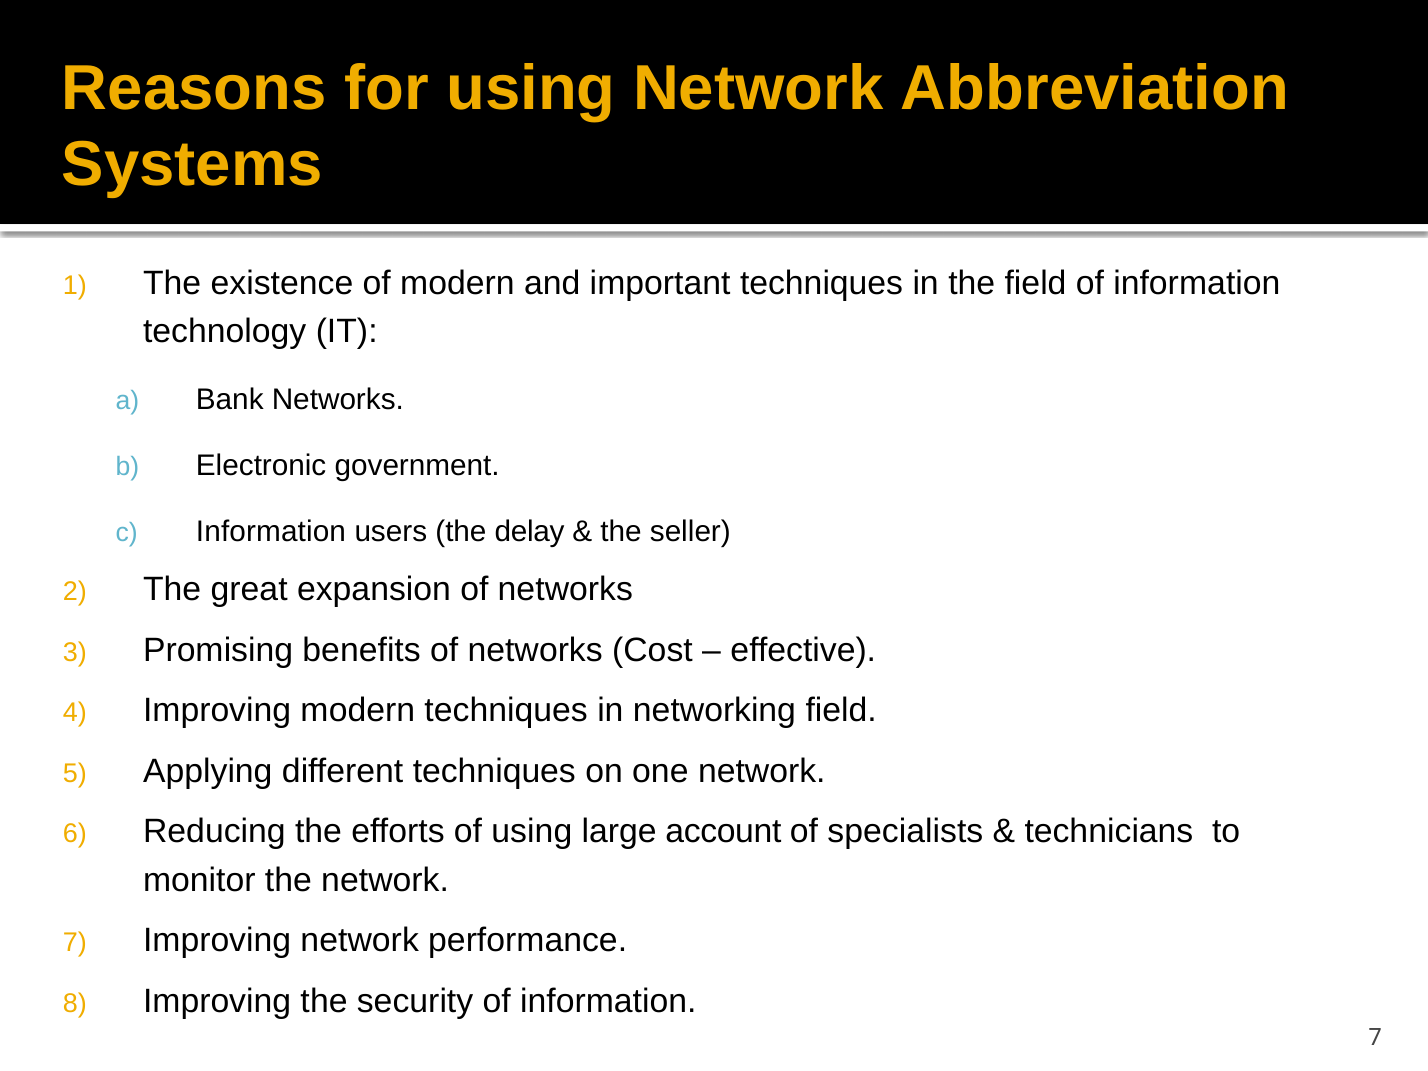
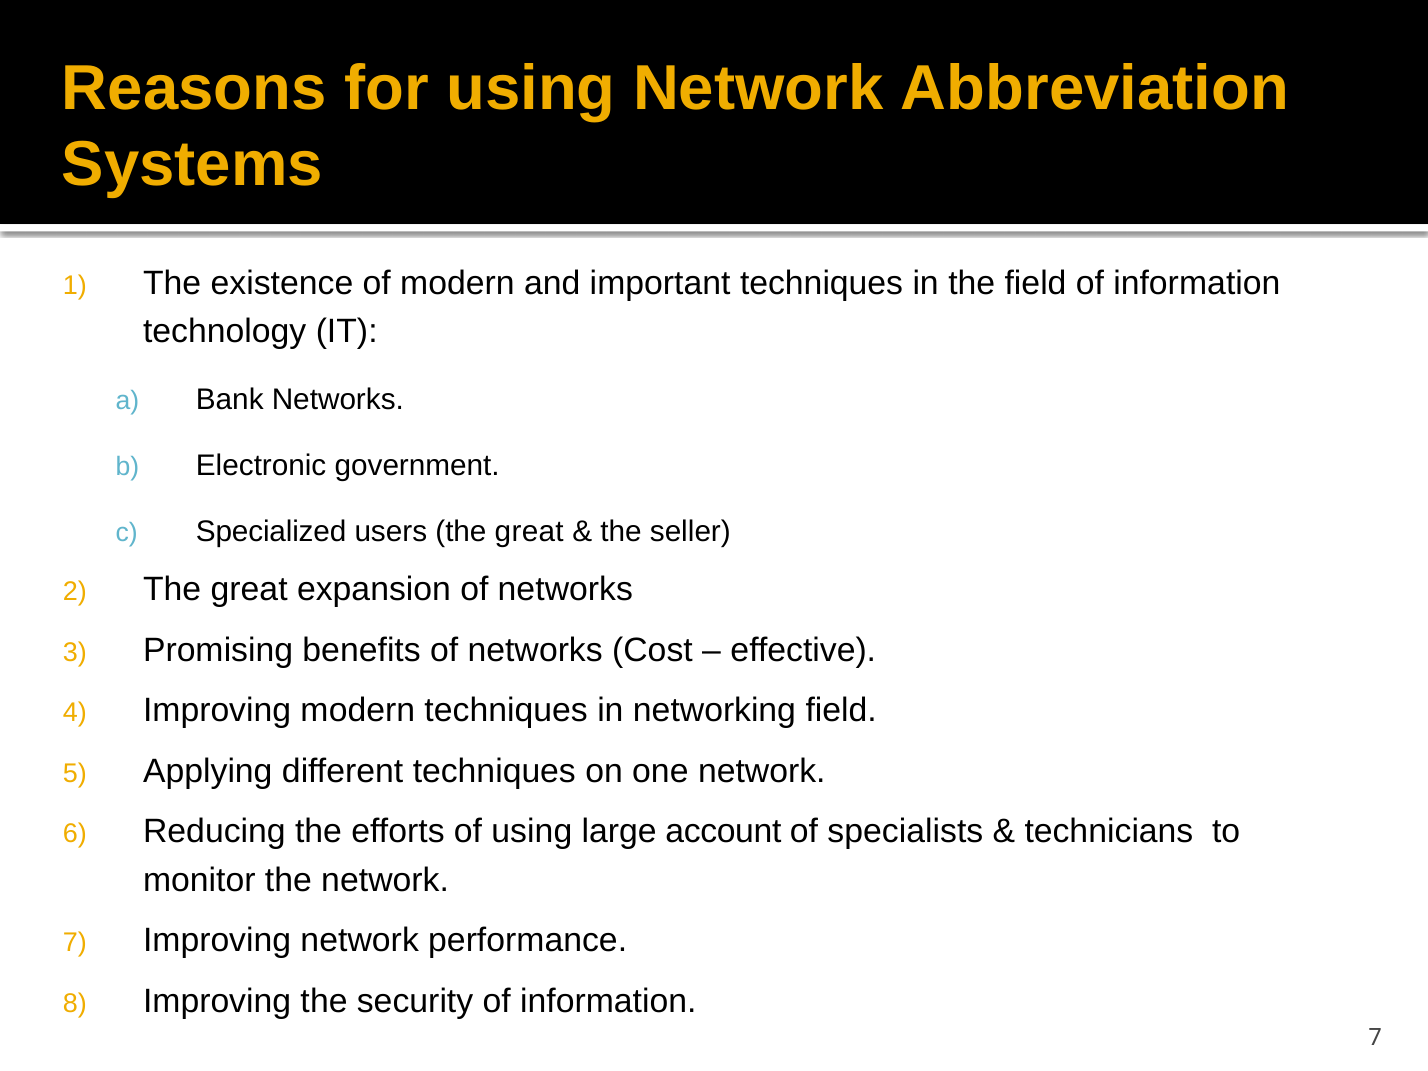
Information at (271, 531): Information -> Specialized
users the delay: delay -> great
